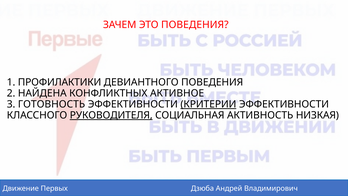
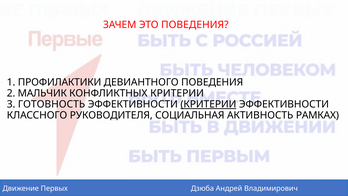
НАЙДЕНА: НАЙДЕНА -> МАЛЬЧИК
КОНФЛИКТНЫХ АКТИВНОЕ: АКТИВНОЕ -> КРИТЕРИИ
РУКОВОДИТЕЛЯ underline: present -> none
НИЗКАЯ: НИЗКАЯ -> РАМКАХ
